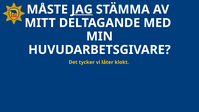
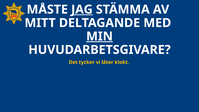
MIN underline: none -> present
